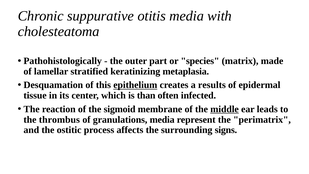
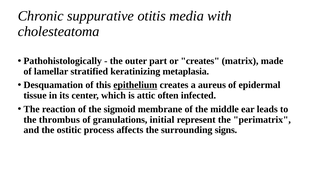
or species: species -> creates
results: results -> aureus
than: than -> attic
middle underline: present -> none
granulations media: media -> initial
